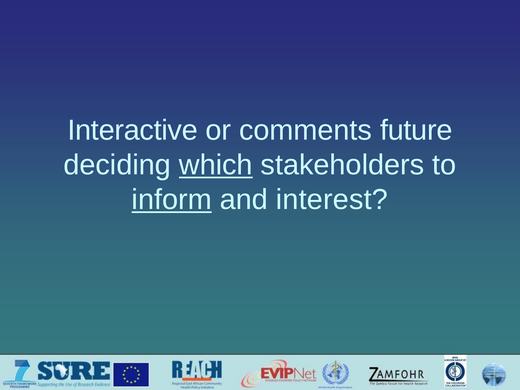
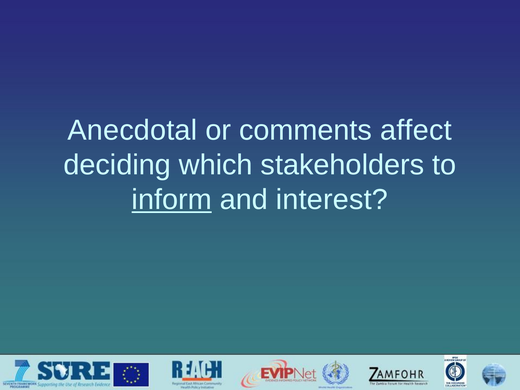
Interactive: Interactive -> Anecdotal
future: future -> affect
which underline: present -> none
